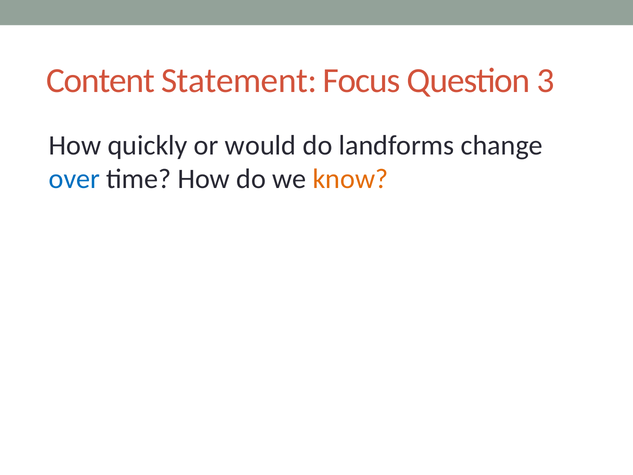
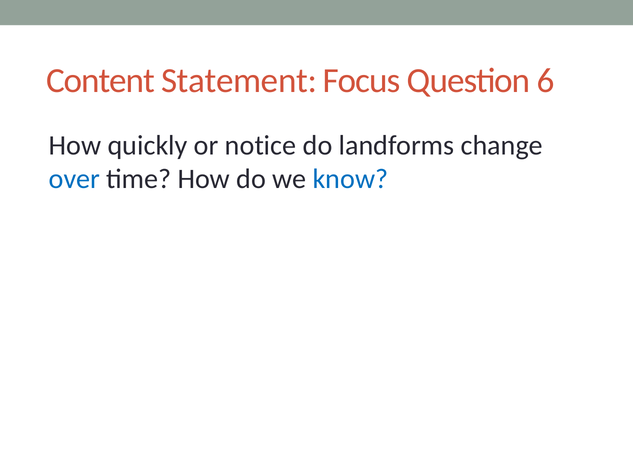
3: 3 -> 6
would: would -> notice
know colour: orange -> blue
